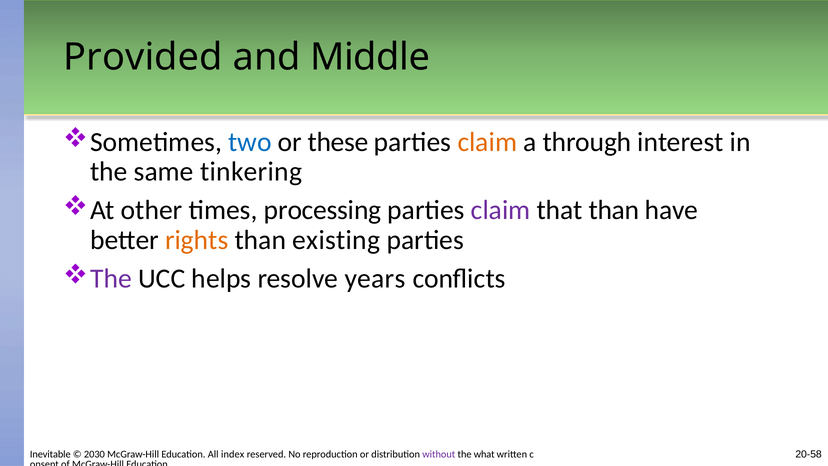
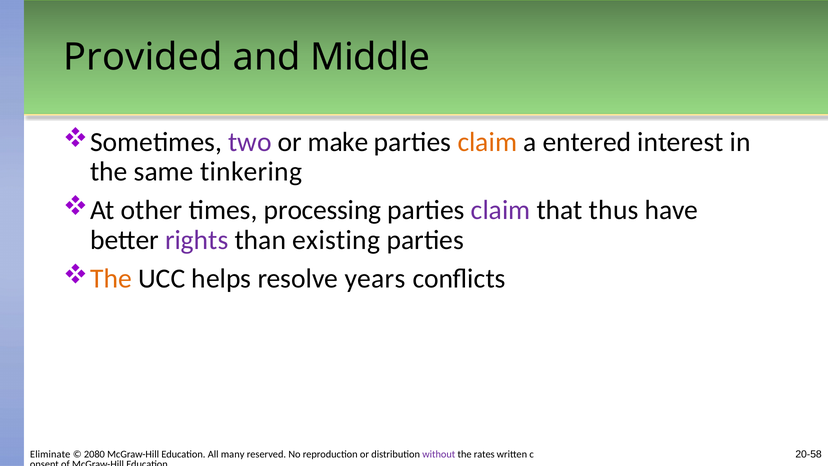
two colour: blue -> purple
these: these -> make
through: through -> entered
that than: than -> thus
rights colour: orange -> purple
The at (111, 278) colour: purple -> orange
Inevitable: Inevitable -> Eliminate
2030: 2030 -> 2080
index: index -> many
what: what -> rates
